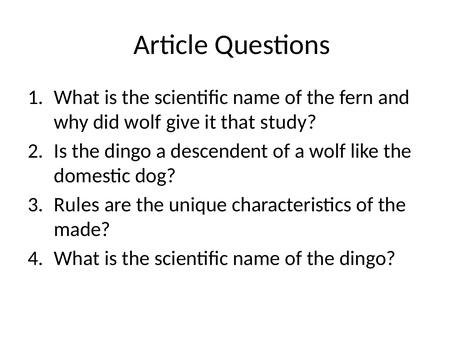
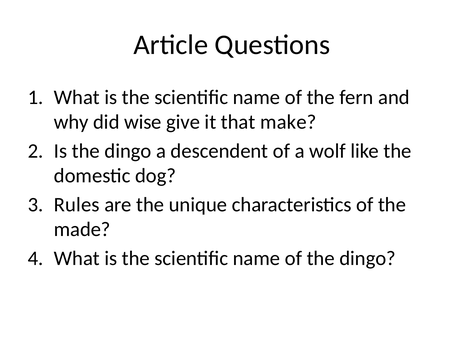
did wolf: wolf -> wise
study: study -> make
